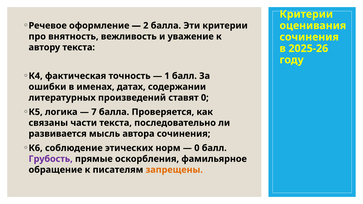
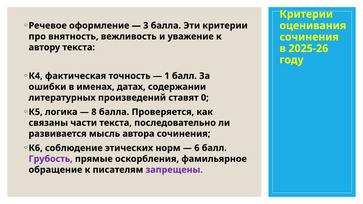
2: 2 -> 3
7: 7 -> 8
0 at (197, 148): 0 -> 6
запрещены colour: orange -> purple
